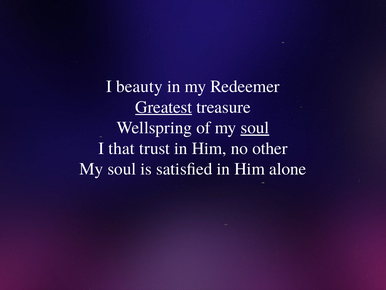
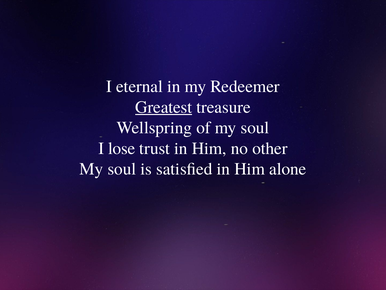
beauty: beauty -> eternal
soul at (255, 128) underline: present -> none
that: that -> lose
